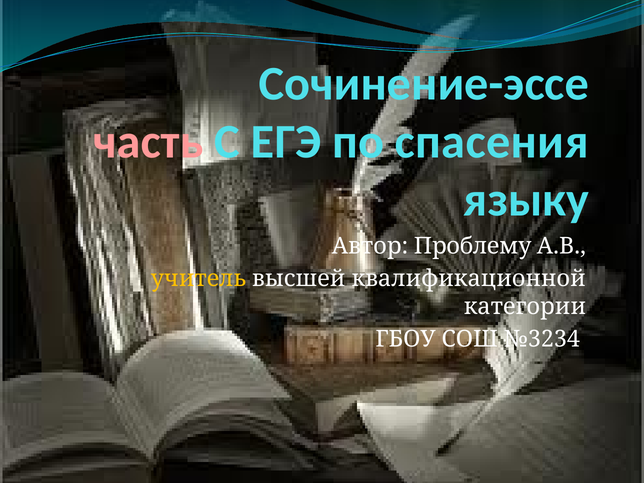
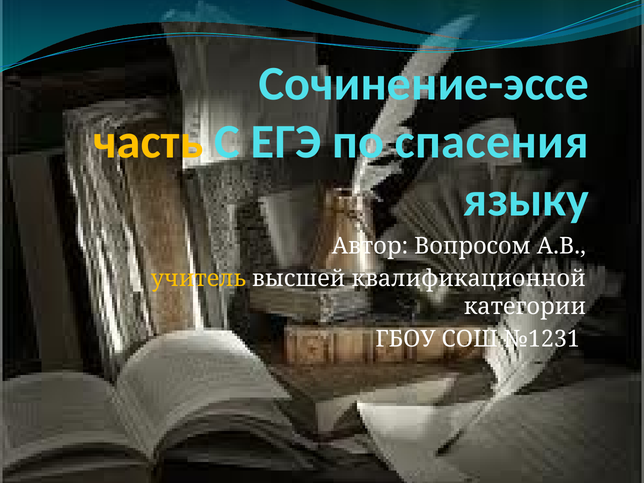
часть colour: pink -> yellow
Проблему: Проблему -> Вопросом
№3234: №3234 -> №1231
